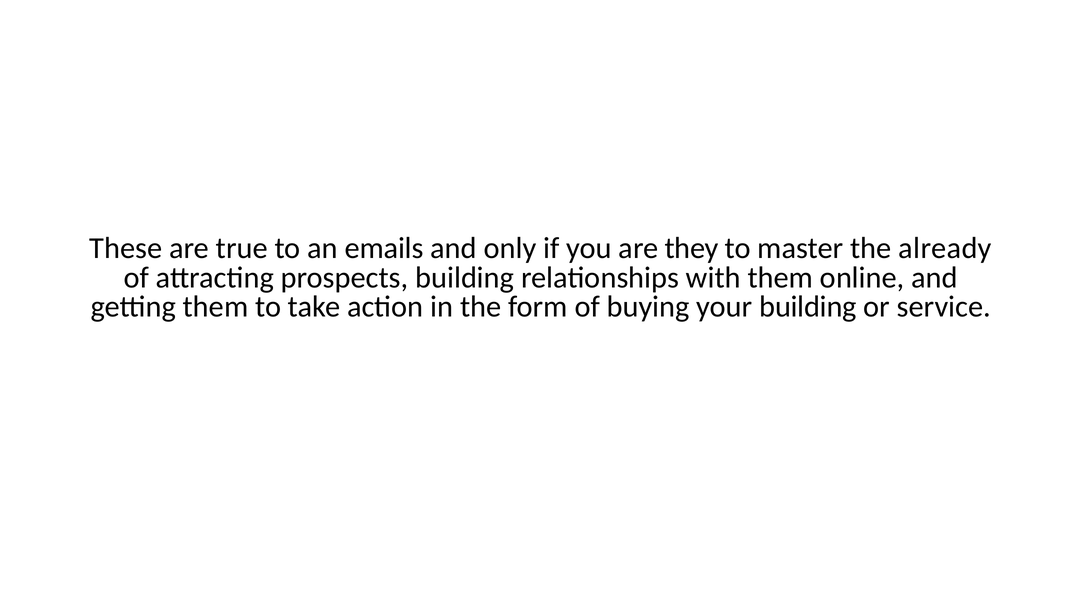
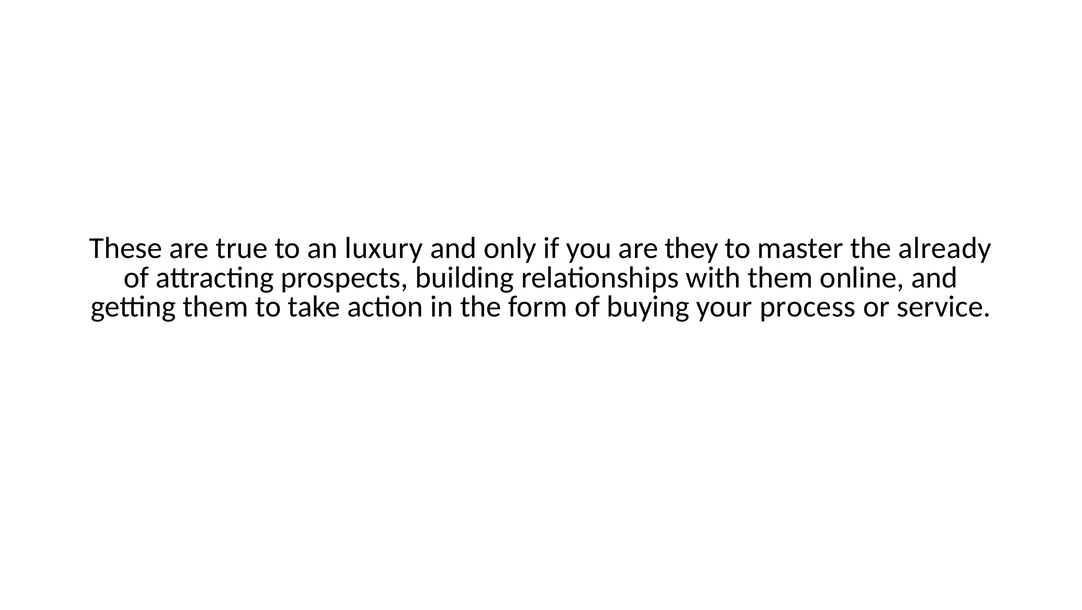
emails: emails -> luxury
your building: building -> process
